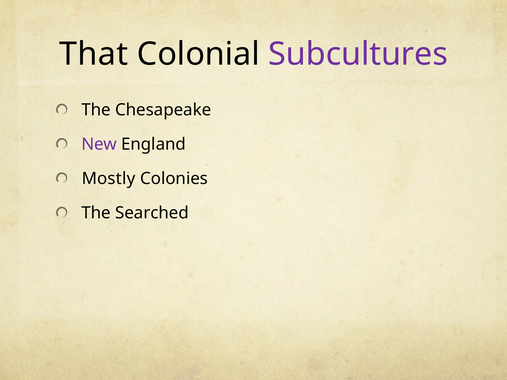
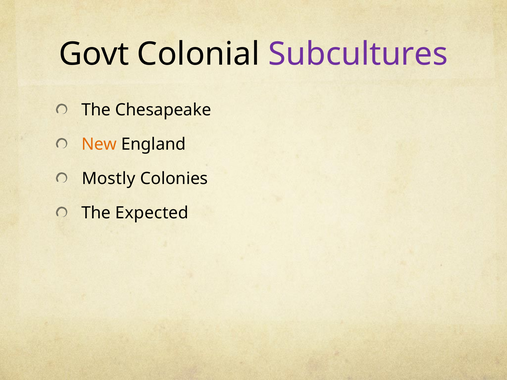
That: That -> Govt
New colour: purple -> orange
Searched: Searched -> Expected
